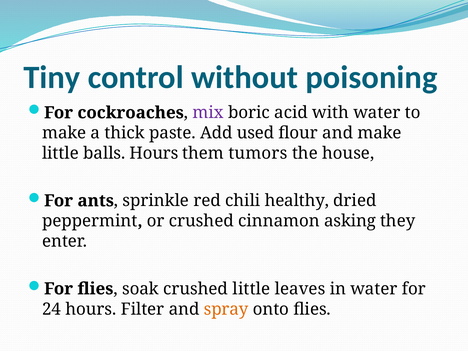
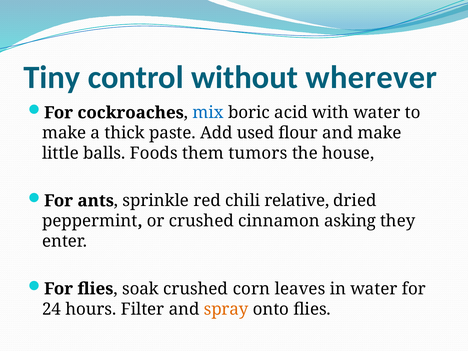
poisoning: poisoning -> wherever
mix colour: purple -> blue
balls Hours: Hours -> Foods
healthy: healthy -> relative
crushed little: little -> corn
